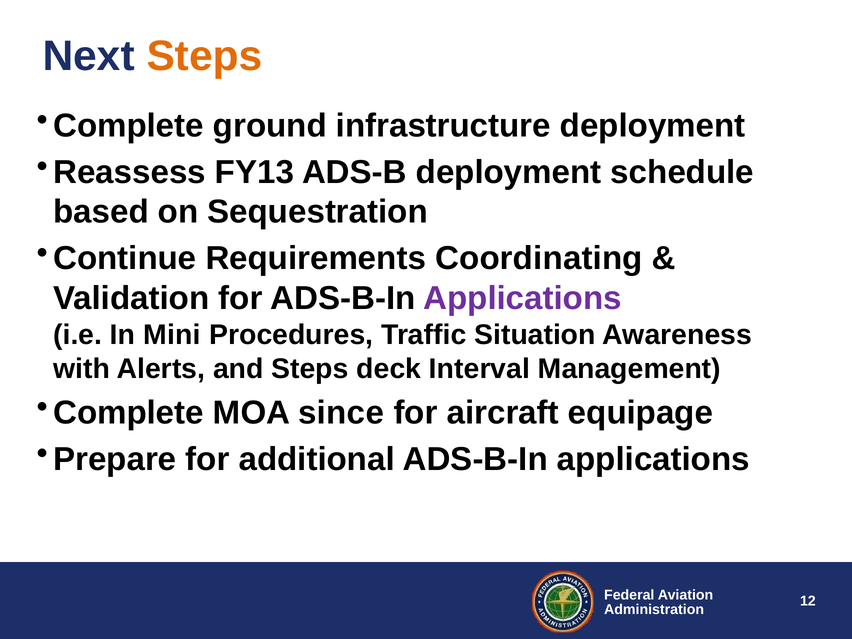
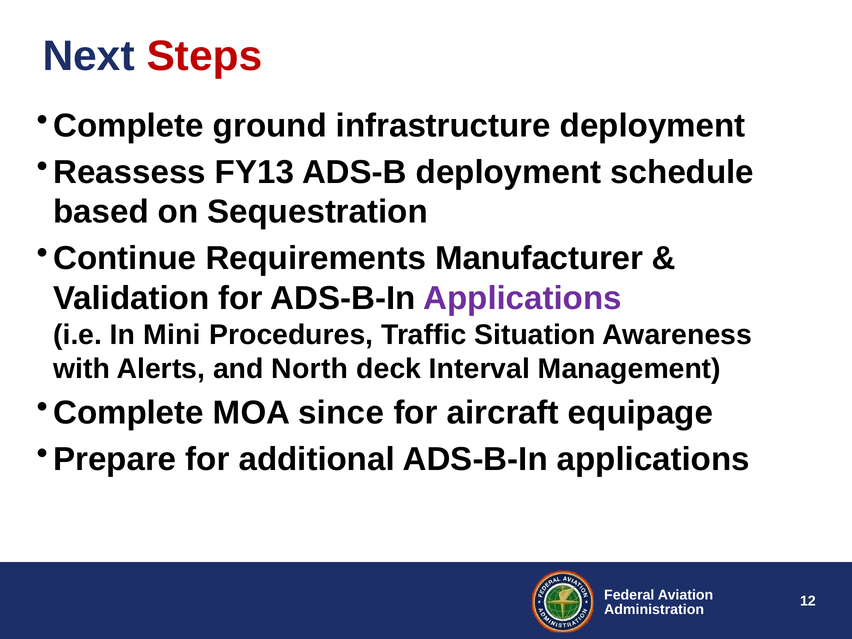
Steps at (205, 56) colour: orange -> red
Coordinating: Coordinating -> Manufacturer
and Steps: Steps -> North
